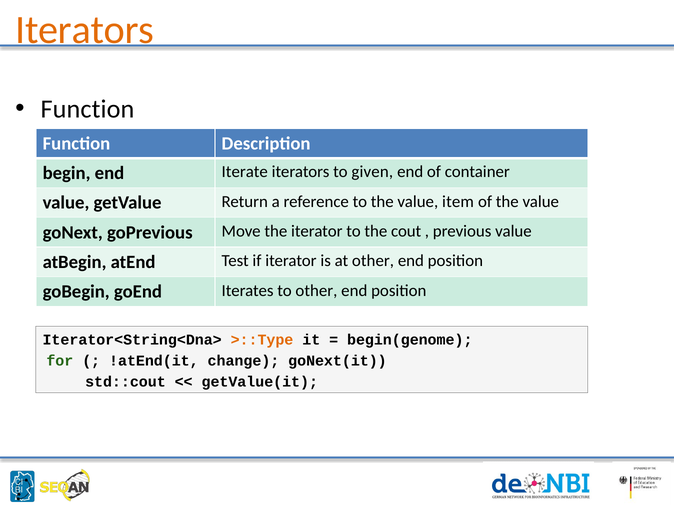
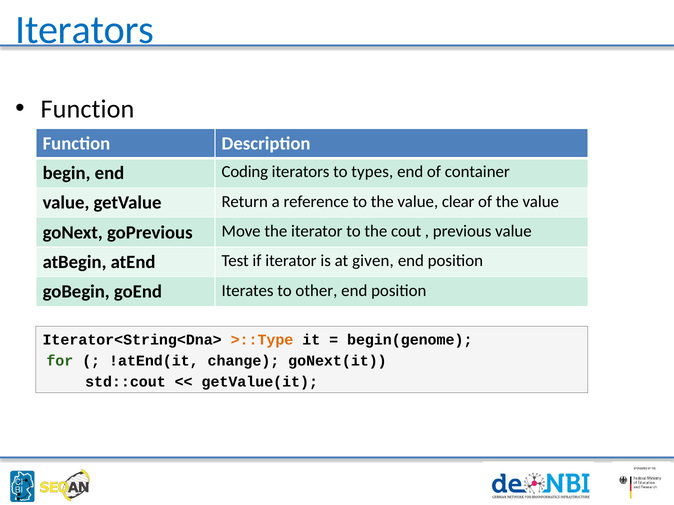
Iterators at (85, 30) colour: orange -> blue
Iterate: Iterate -> Coding
given: given -> types
item: item -> clear
at other: other -> given
